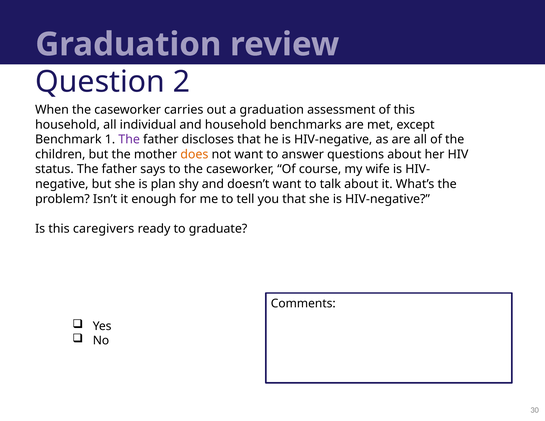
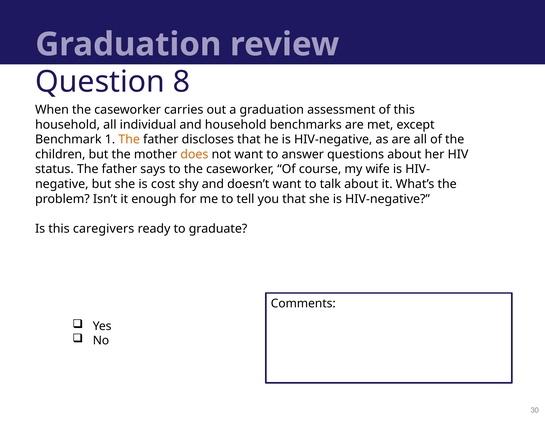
2: 2 -> 8
The at (129, 140) colour: purple -> orange
plan: plan -> cost
